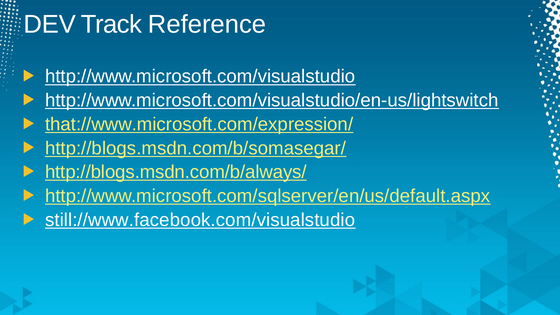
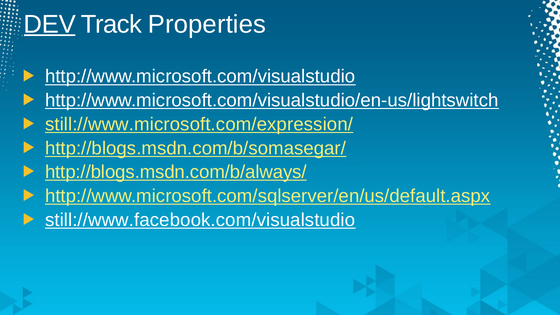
DEV underline: none -> present
Reference: Reference -> Properties
that://www.microsoft.com/expression/: that://www.microsoft.com/expression/ -> still://www.microsoft.com/expression/
